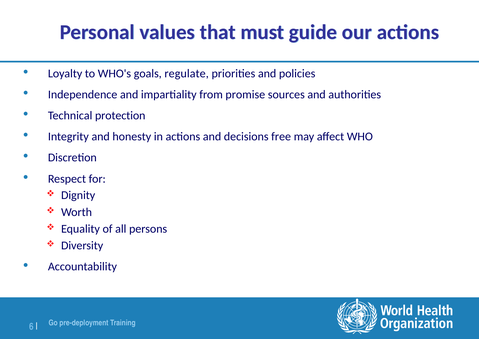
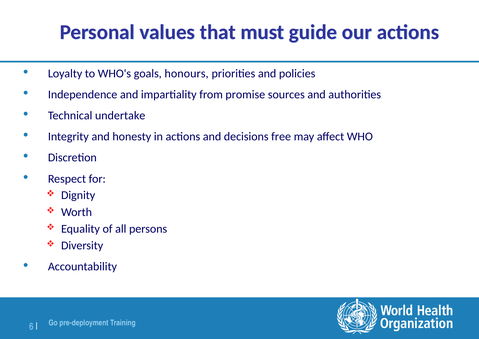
regulate: regulate -> honours
protection: protection -> undertake
